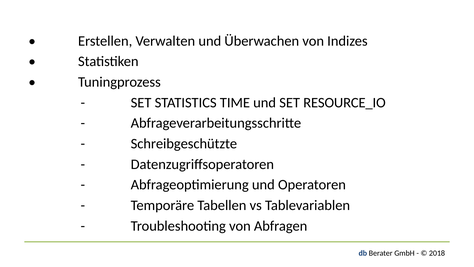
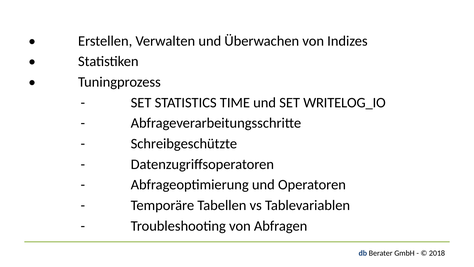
RESOURCE_IO: RESOURCE_IO -> WRITELOG_IO
